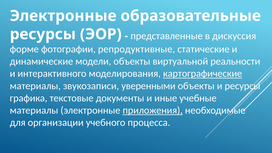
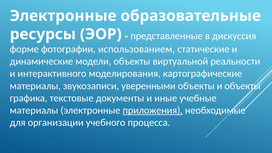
репродуктивные: репродуктивные -> использованием
картографические underline: present -> none
и ресурсы: ресурсы -> объекты
